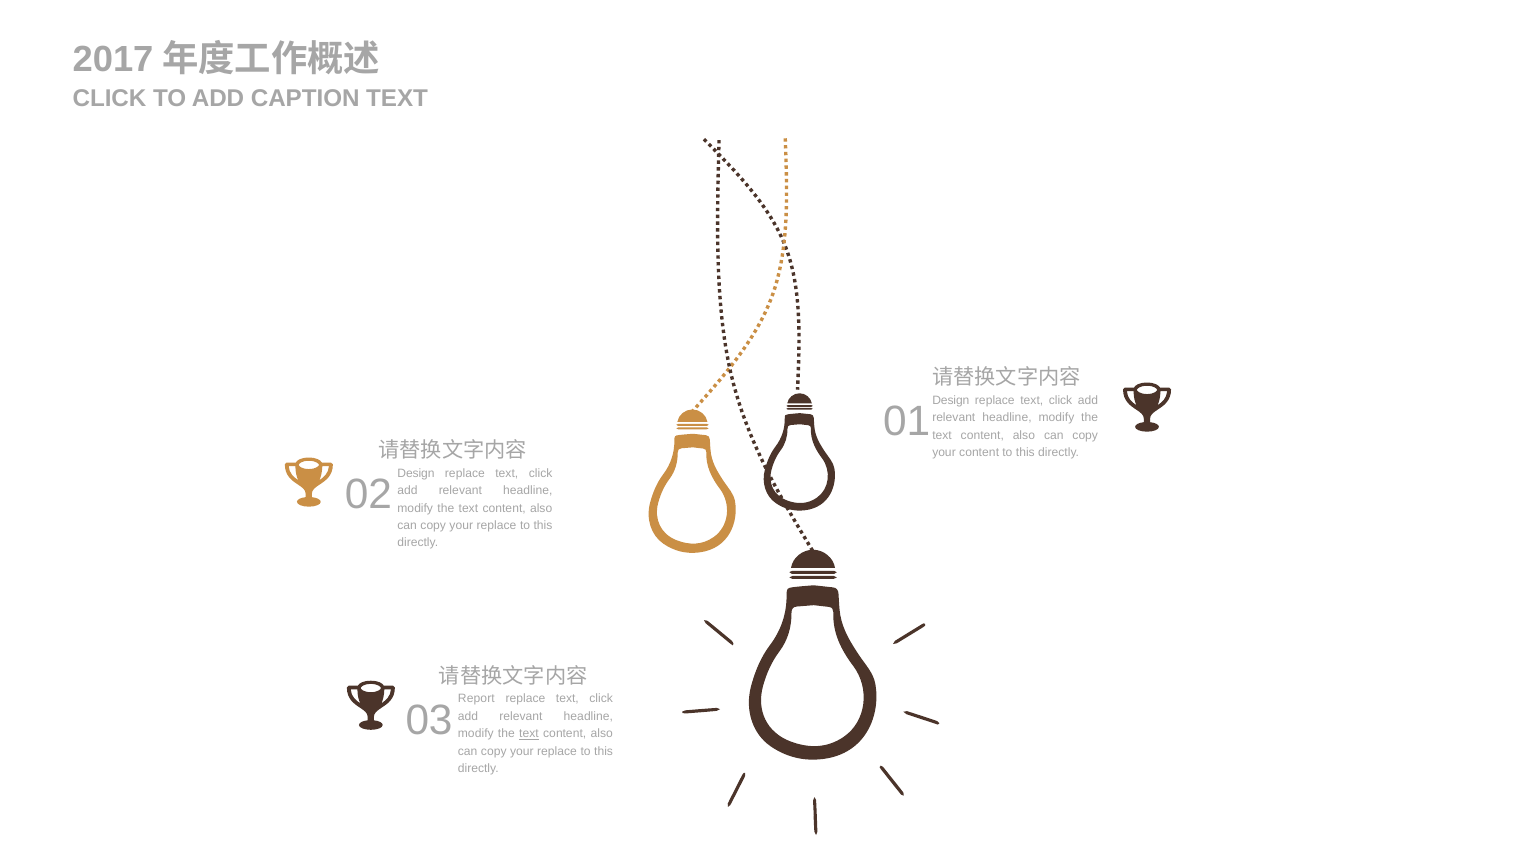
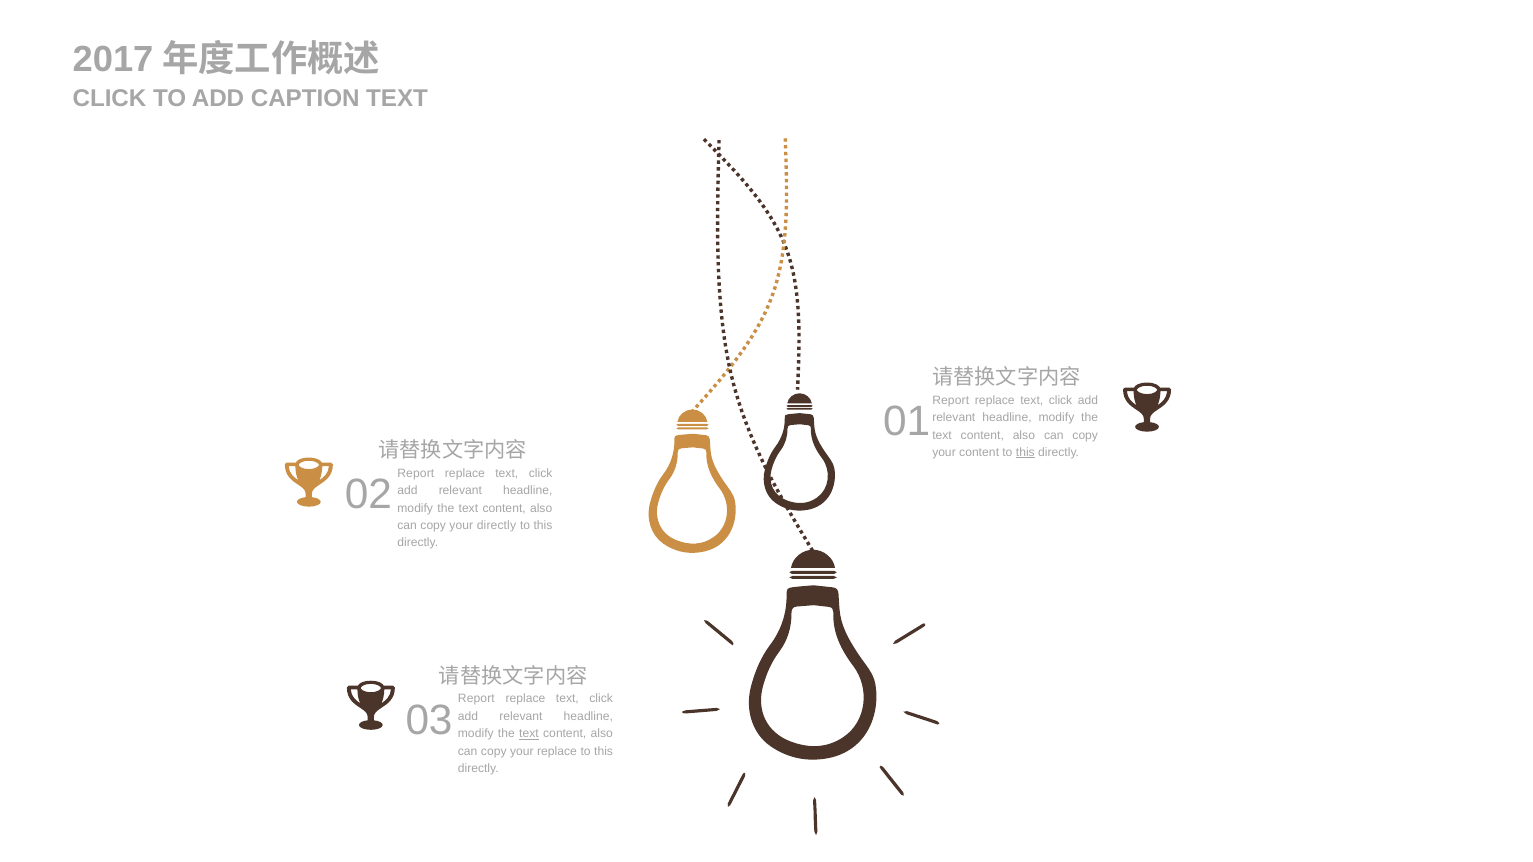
Design at (951, 400): Design -> Report
this at (1025, 453) underline: none -> present
Design at (416, 473): Design -> Report
replace at (497, 526): replace -> directly
